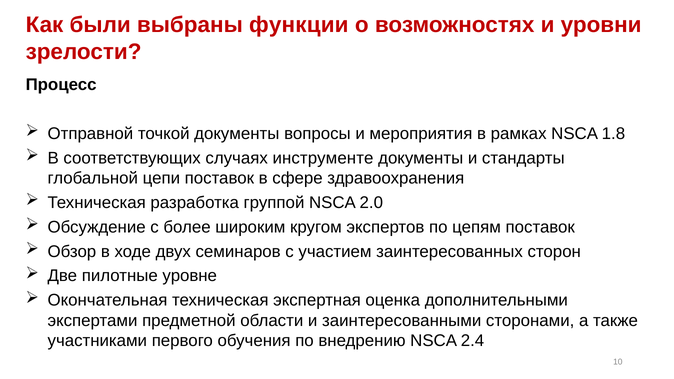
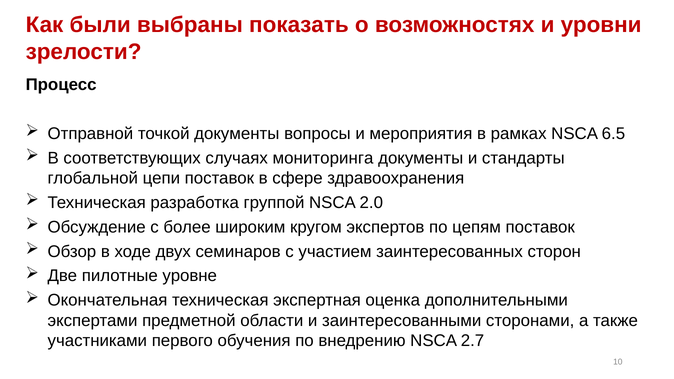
функции: функции -> показать
1.8: 1.8 -> 6.5
инструменте: инструменте -> мониторинга
2.4: 2.4 -> 2.7
